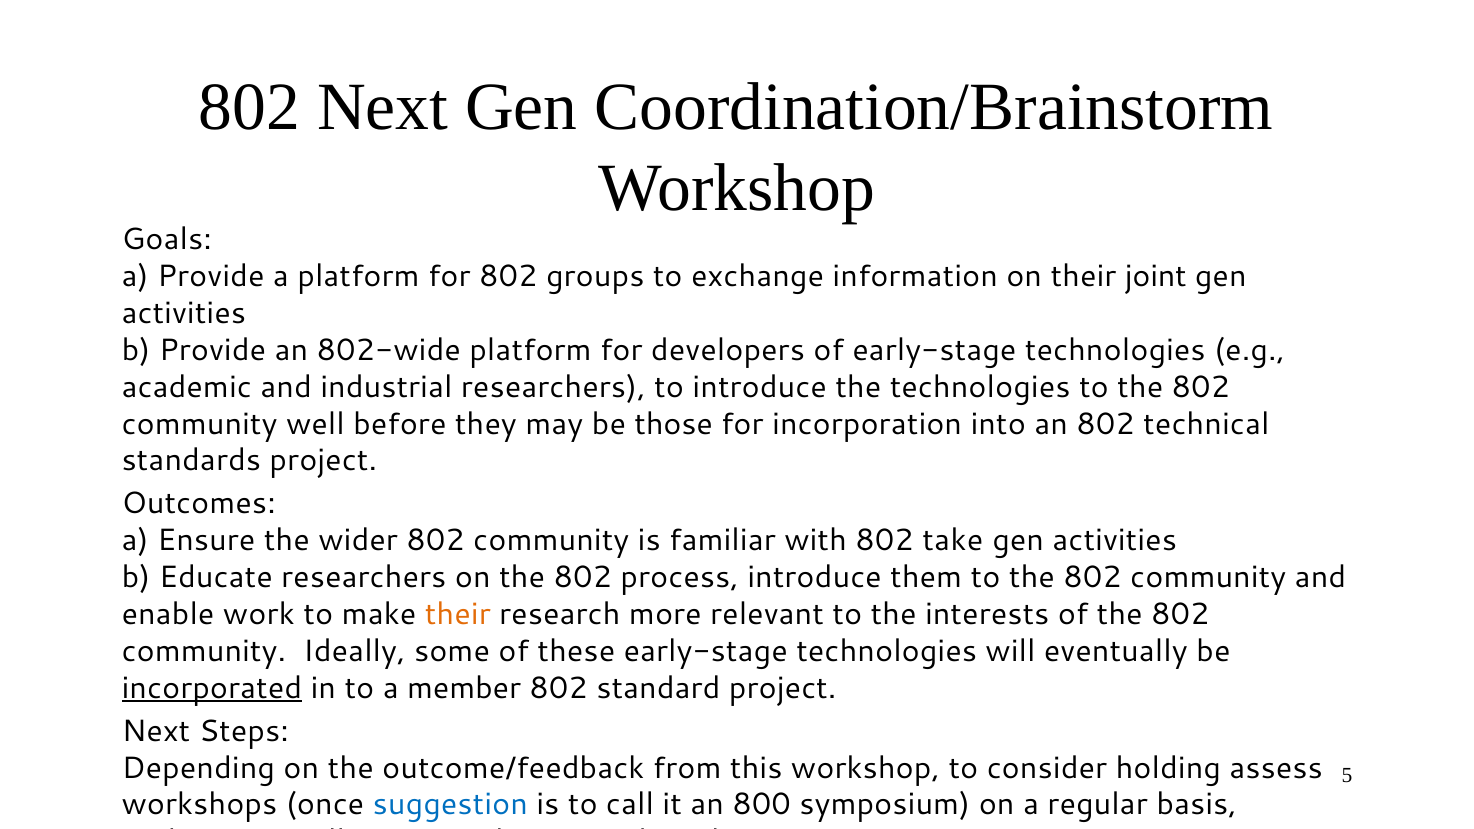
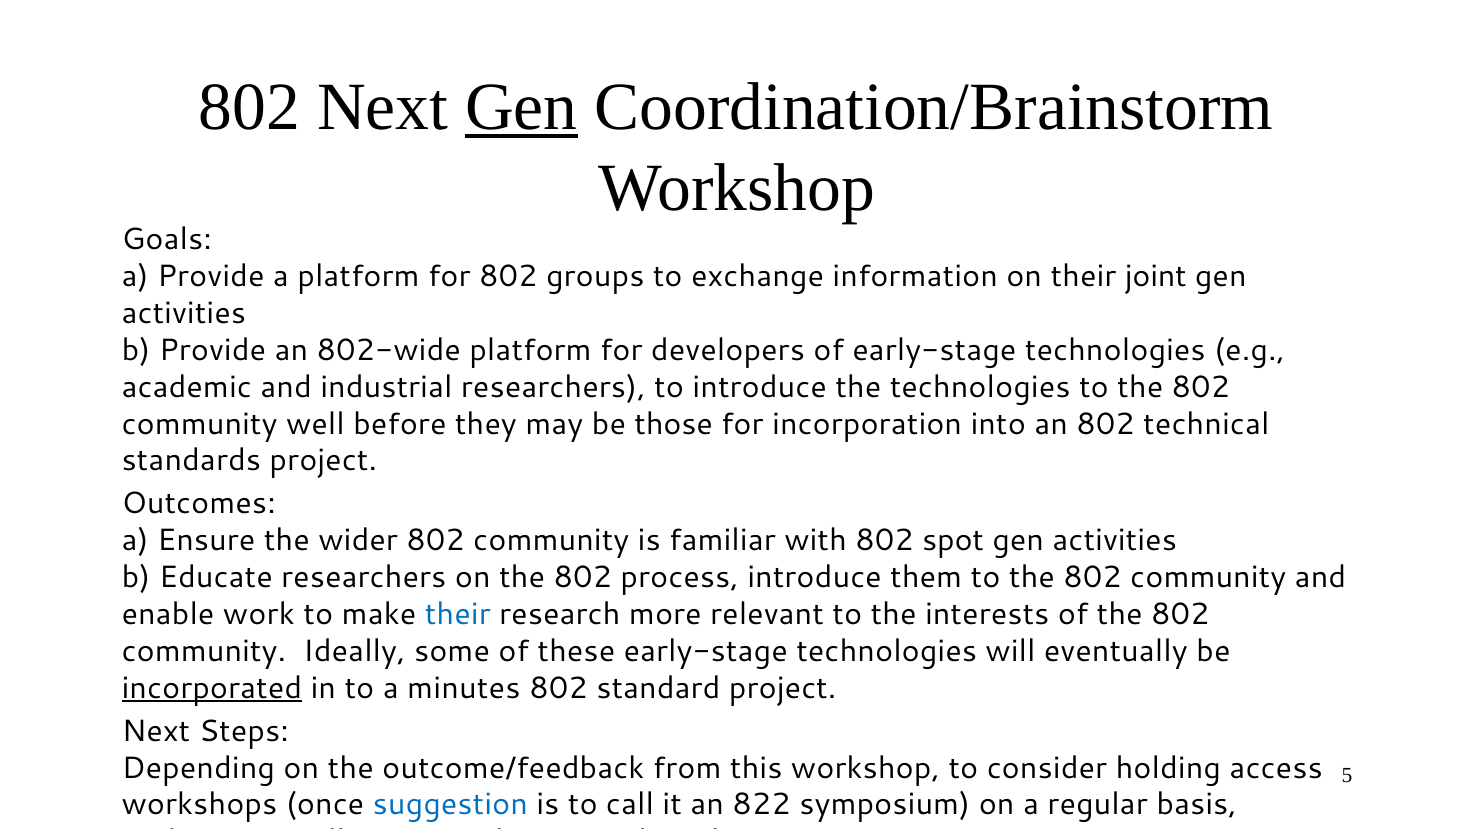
Gen at (521, 107) underline: none -> present
take: take -> spot
their at (458, 615) colour: orange -> blue
member: member -> minutes
assess: assess -> access
800: 800 -> 822
